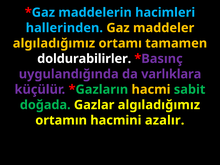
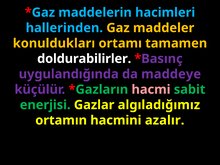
algıladığımız at (54, 43): algıladığımız -> konuldukları
varlıklara: varlıklara -> maddeye
hacmi colour: yellow -> pink
doğada: doğada -> enerjisi
